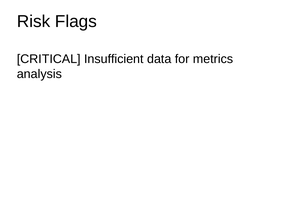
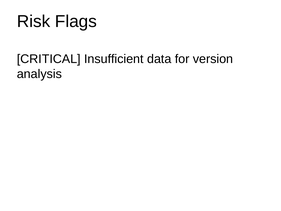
metrics: metrics -> version
